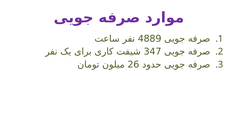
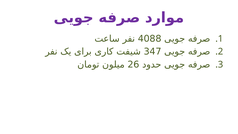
4889: 4889 -> 4088
